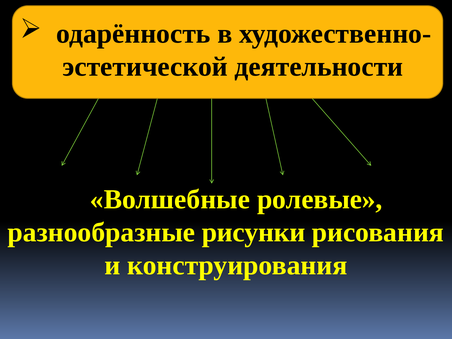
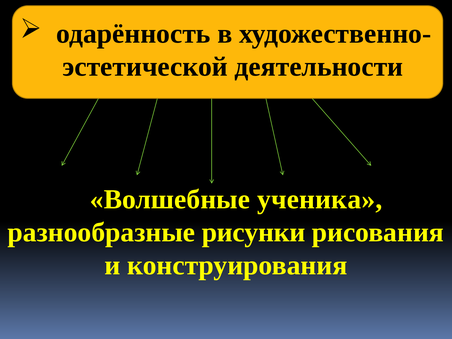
ролевые: ролевые -> ученика
